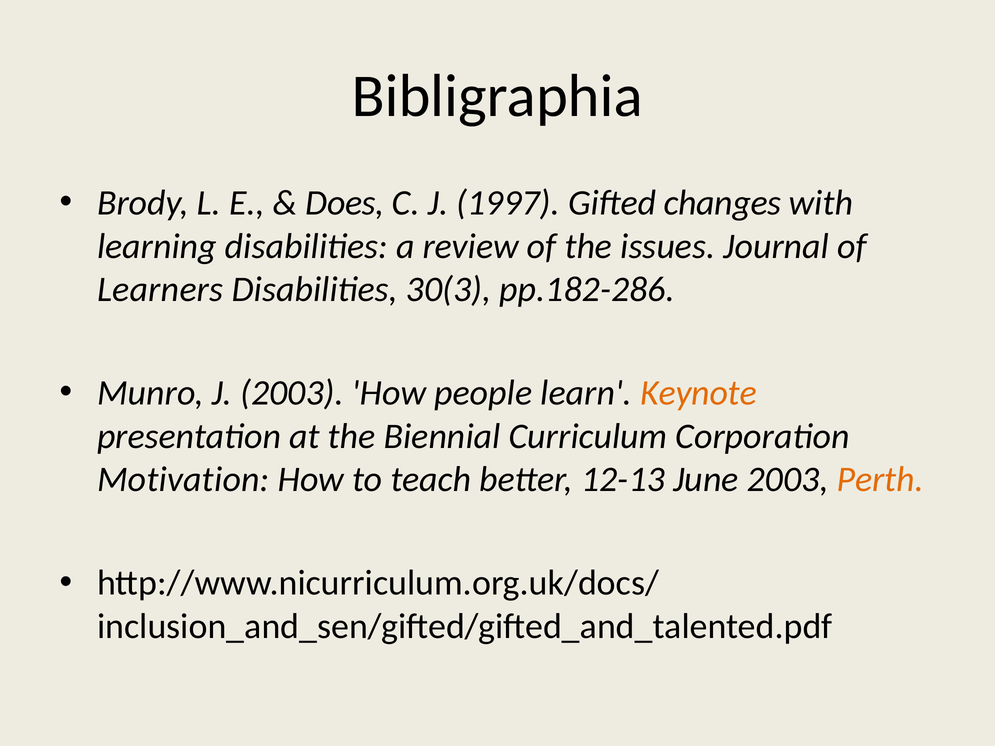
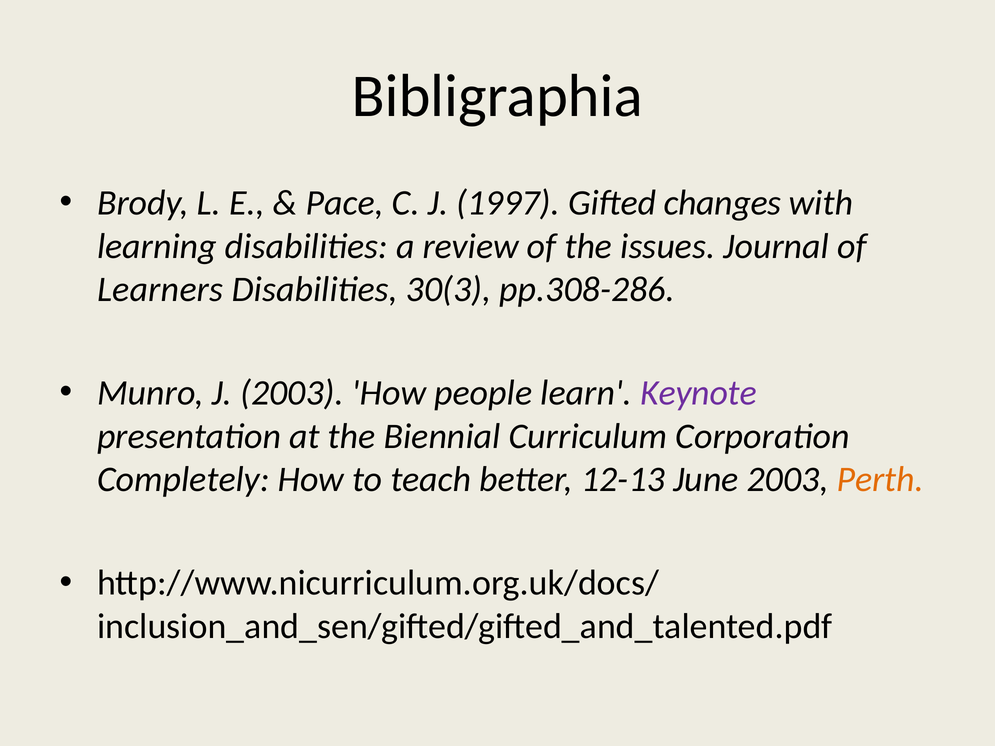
Does: Does -> Pace
pp.182-286: pp.182-286 -> pp.308-286
Keynote colour: orange -> purple
Motivation: Motivation -> Completely
